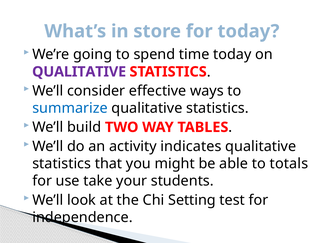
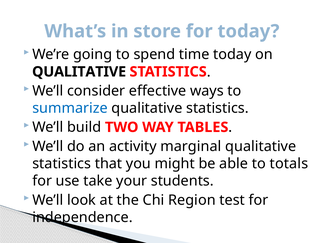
QUALITATIVE at (79, 72) colour: purple -> black
indicates: indicates -> marginal
Setting: Setting -> Region
